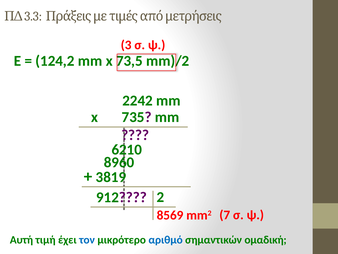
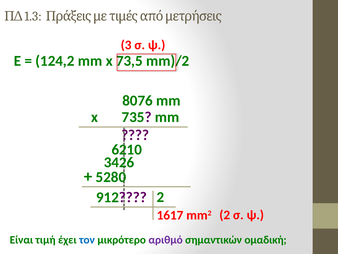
3.3: 3.3 -> 1.3
2242: 2242 -> 8076
8960: 8960 -> 3426
3819: 3819 -> 5280
8569: 8569 -> 1617
mm2 7: 7 -> 2
Αυτή: Αυτή -> Είναι
αριθμό colour: blue -> purple
